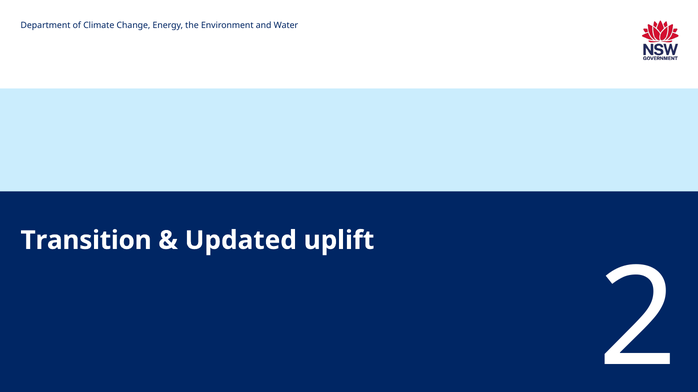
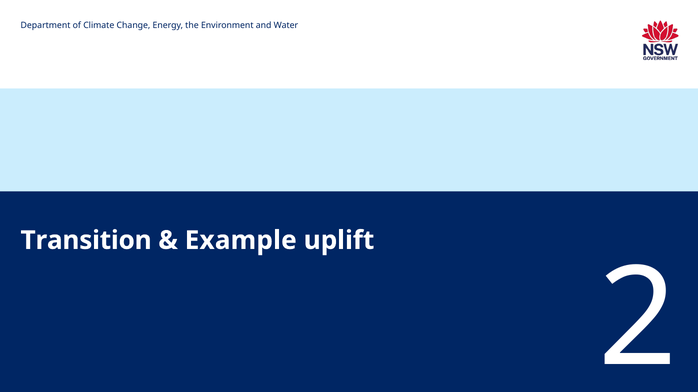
Updated: Updated -> Example
